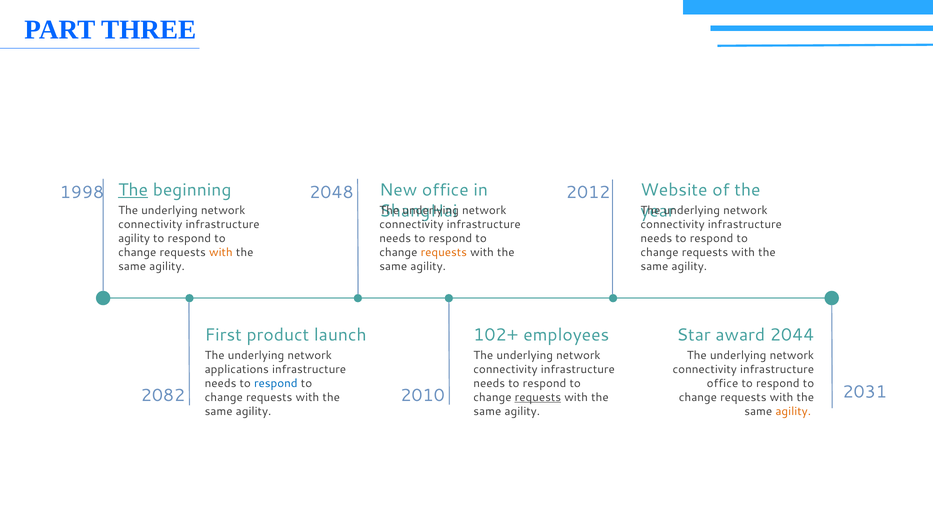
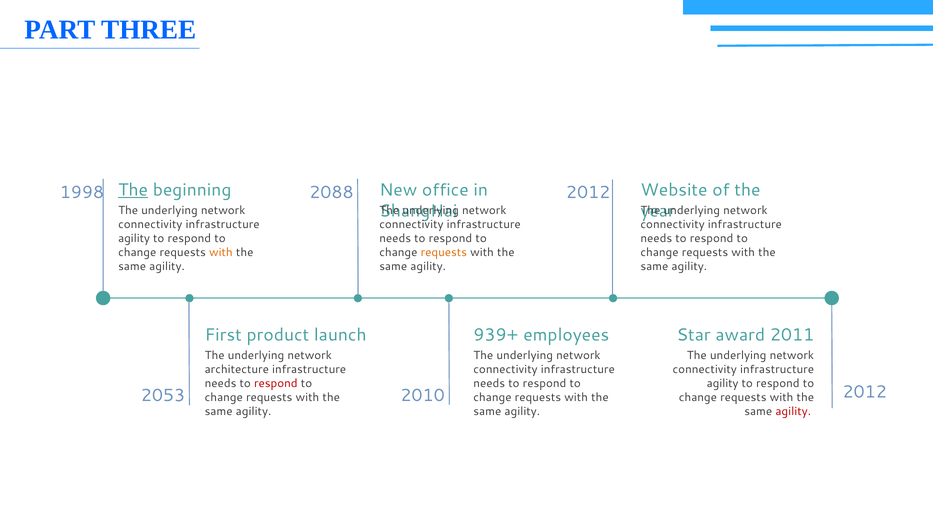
2048: 2048 -> 2088
102+: 102+ -> 939+
2044: 2044 -> 2011
applications: applications -> architecture
respond at (276, 383) colour: blue -> red
office at (723, 383): office -> agility
2031 at (865, 392): 2031 -> 2012
2082: 2082 -> 2053
requests at (538, 397) underline: present -> none
agility at (793, 411) colour: orange -> red
